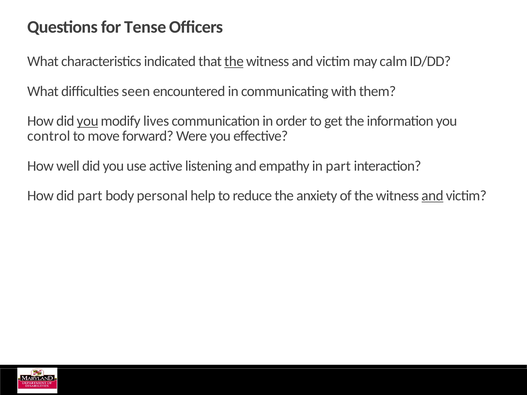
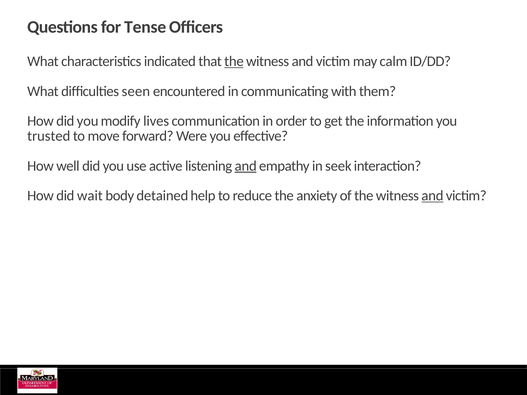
you at (88, 121) underline: present -> none
control: control -> trusted
and at (246, 166) underline: none -> present
in part: part -> seek
did part: part -> wait
personal: personal -> detained
